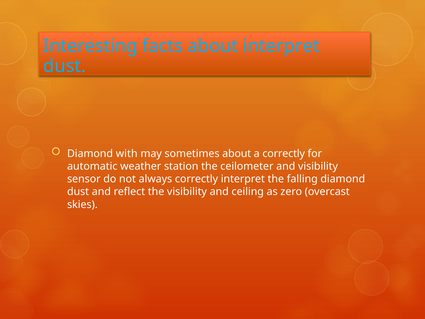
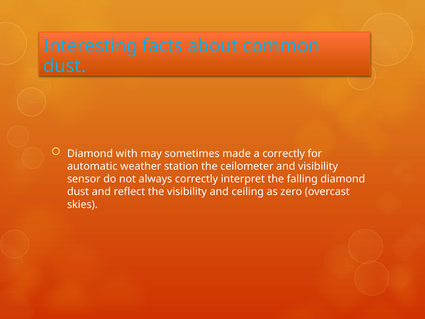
about interpret: interpret -> common
sometimes about: about -> made
